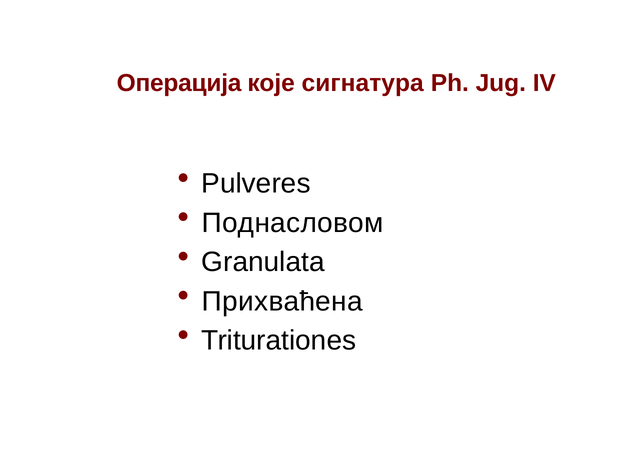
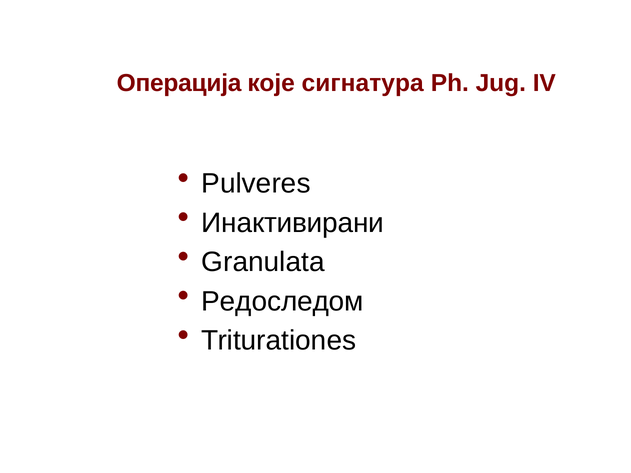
Поднасловом: Поднасловом -> Инактивирани
Прихваћена: Прихваћена -> Редоследом
